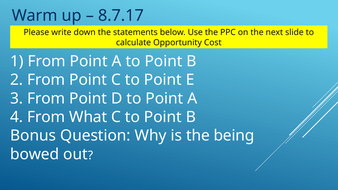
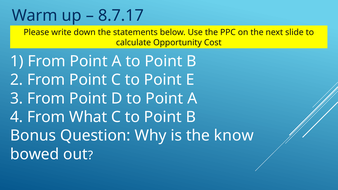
being: being -> know
